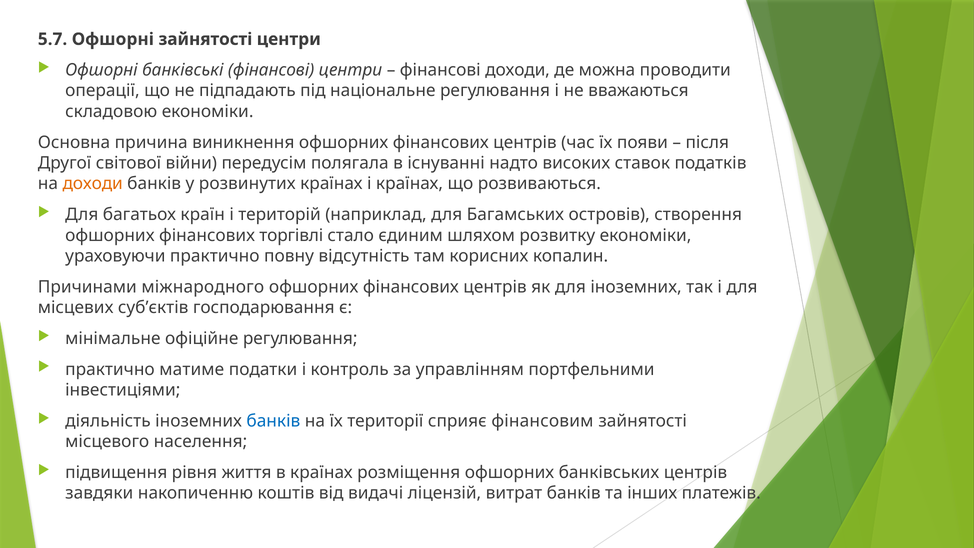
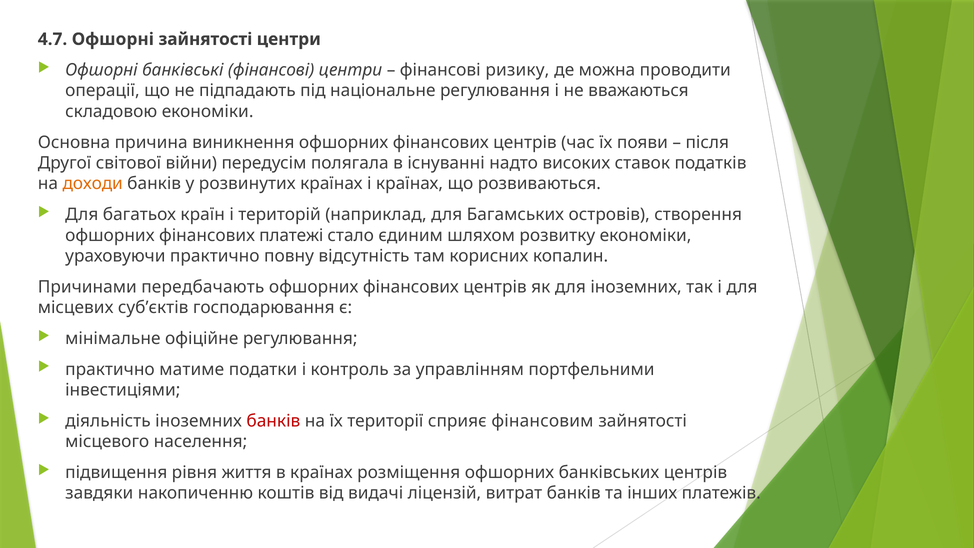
5.7: 5.7 -> 4.7
фінансові доходи: доходи -> ризику
торгівлі: торгівлі -> платежі
міжнародного: міжнародного -> передбачають
банків at (273, 421) colour: blue -> red
